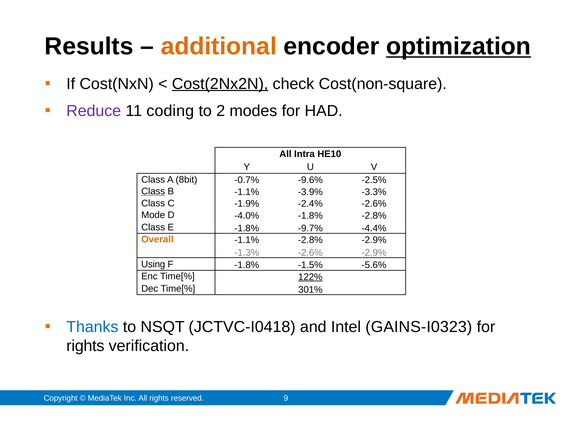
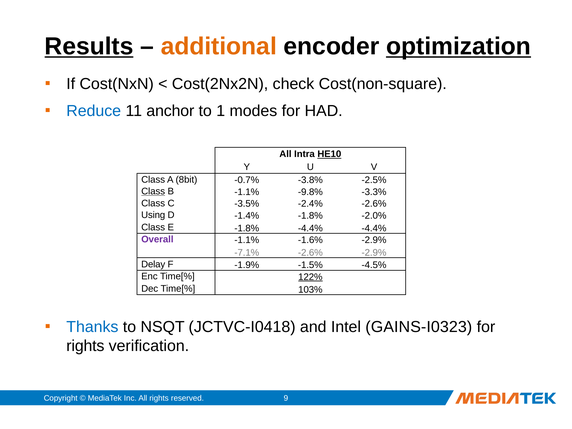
Results underline: none -> present
Cost(2Nx2N underline: present -> none
Reduce colour: purple -> blue
coding: coding -> anchor
2: 2 -> 1
HE10 underline: none -> present
-9.6%: -9.6% -> -3.8%
-3.9%: -3.9% -> -9.8%
-1.9%: -1.9% -> -3.5%
Mode: Mode -> Using
-4.0%: -4.0% -> -1.4%
-1.8% -2.8%: -2.8% -> -2.0%
-1.8% -9.7%: -9.7% -> -4.4%
Overall colour: orange -> purple
-1.1% -2.8%: -2.8% -> -1.6%
-1.3%: -1.3% -> -7.1%
Using: Using -> Delay
F -1.8%: -1.8% -> -1.9%
-5.6%: -5.6% -> -4.5%
301%: 301% -> 103%
